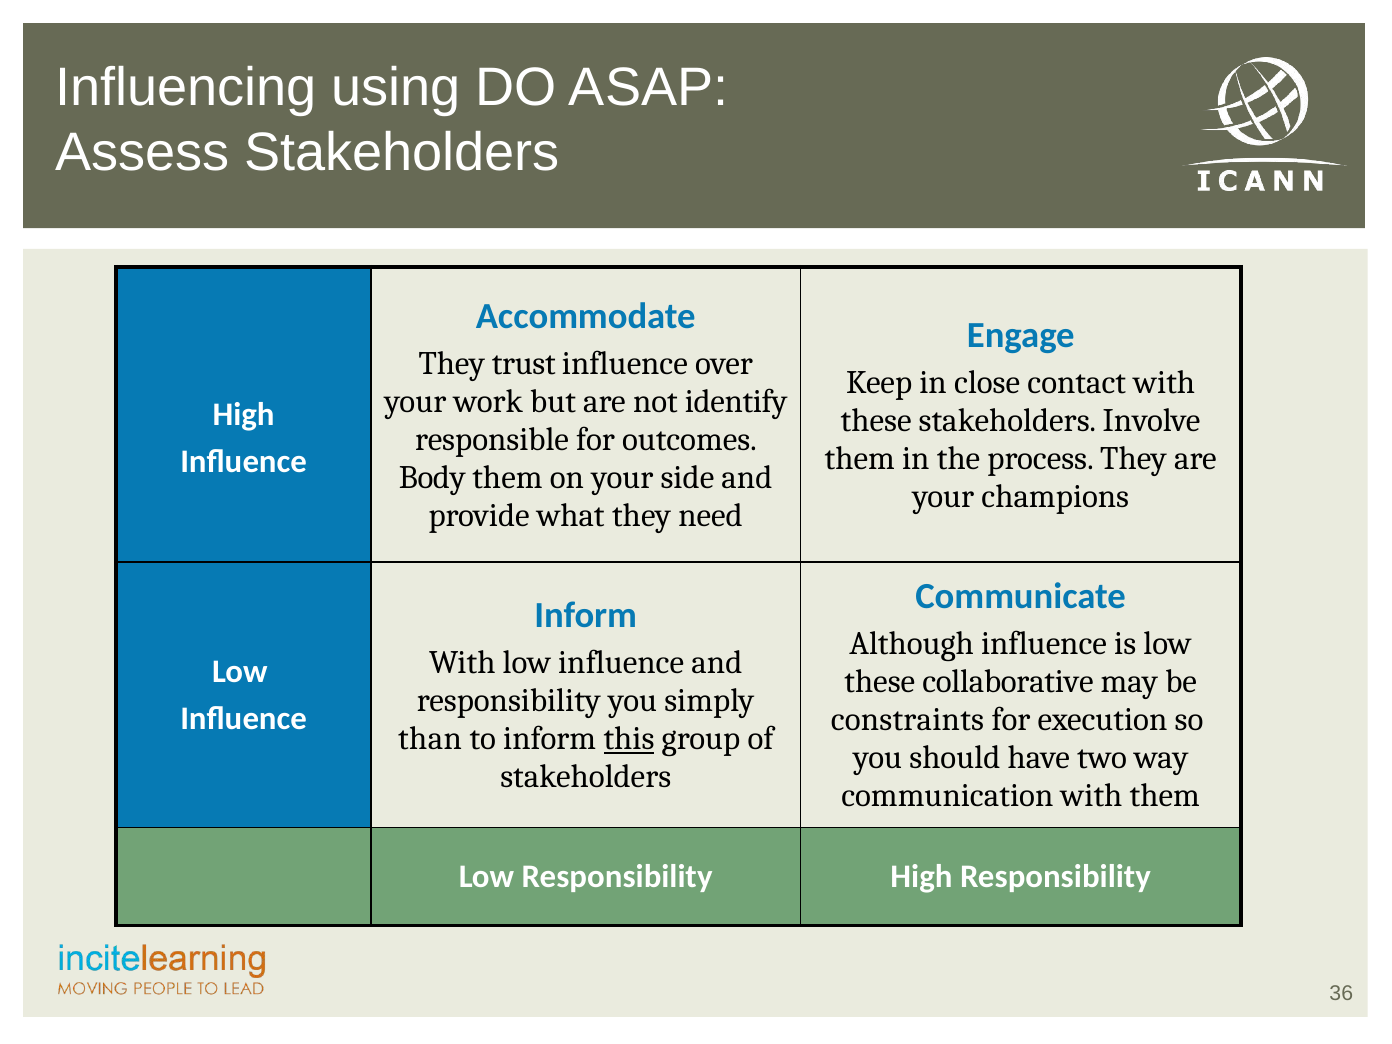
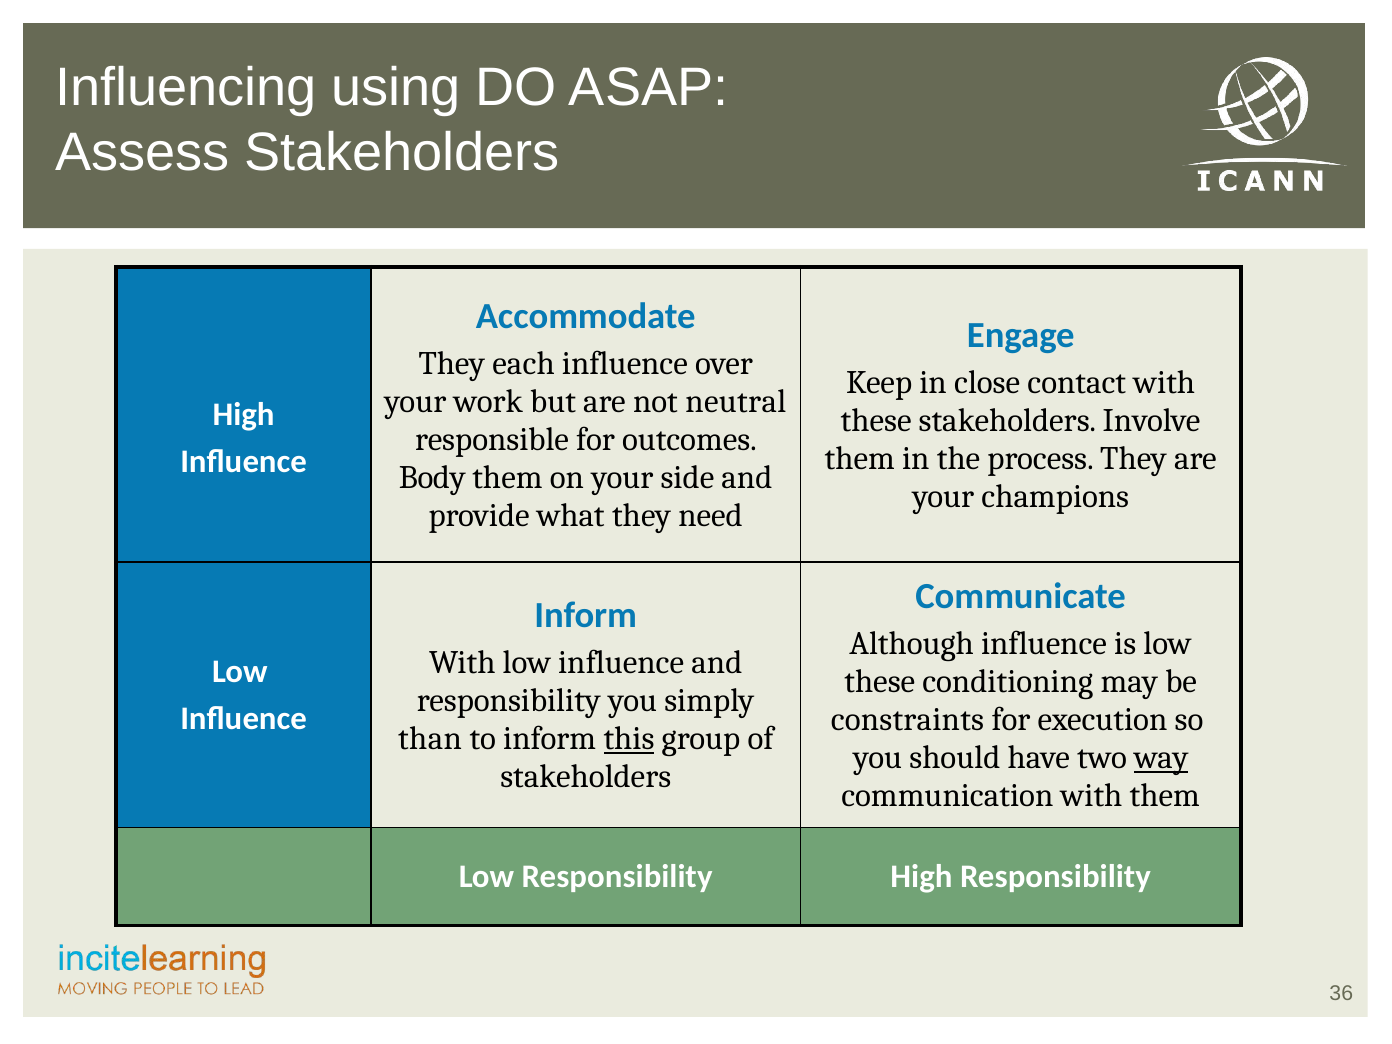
trust: trust -> each
identify: identify -> neutral
collaborative: collaborative -> conditioning
way underline: none -> present
